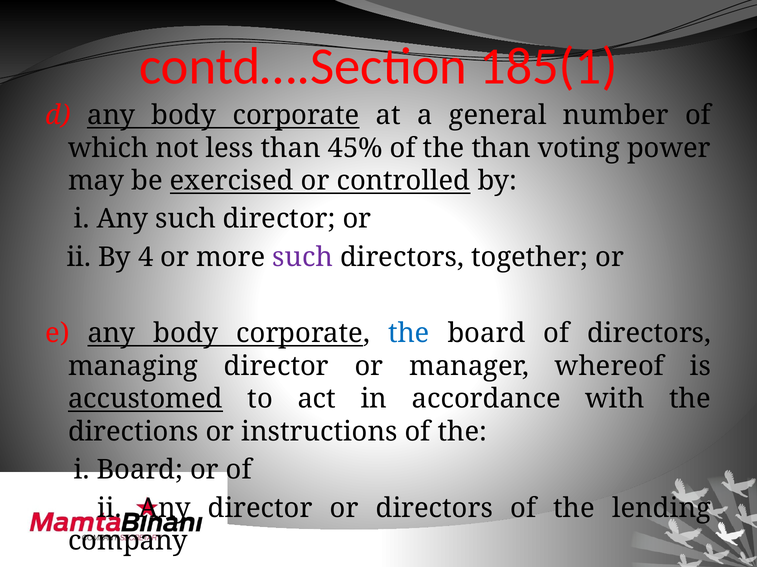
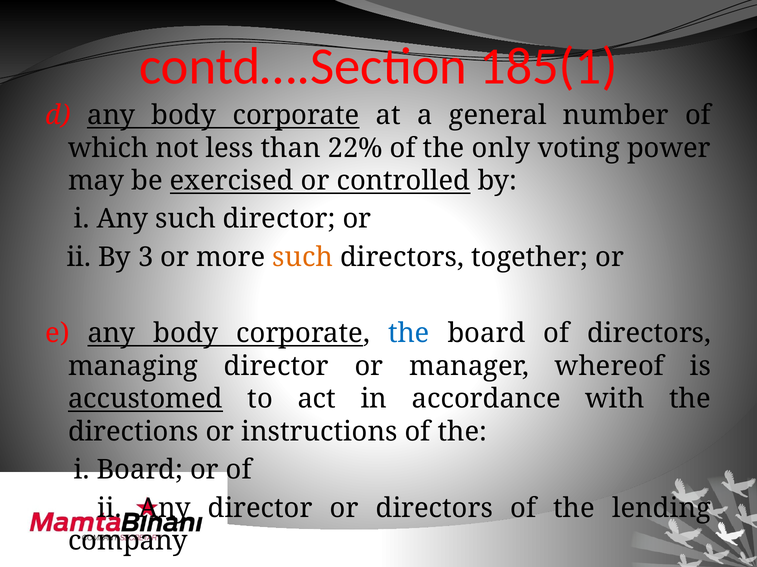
45%: 45% -> 22%
the than: than -> only
4: 4 -> 3
such at (303, 257) colour: purple -> orange
